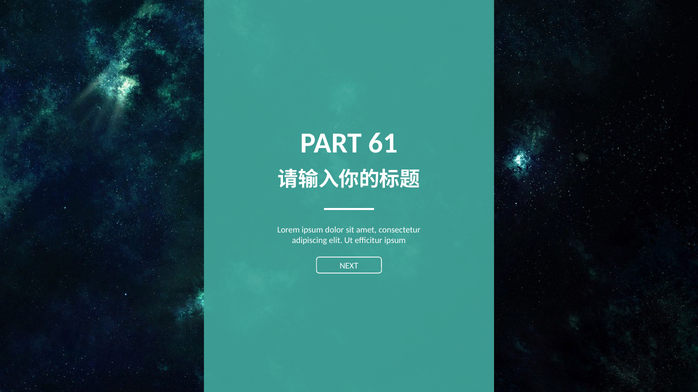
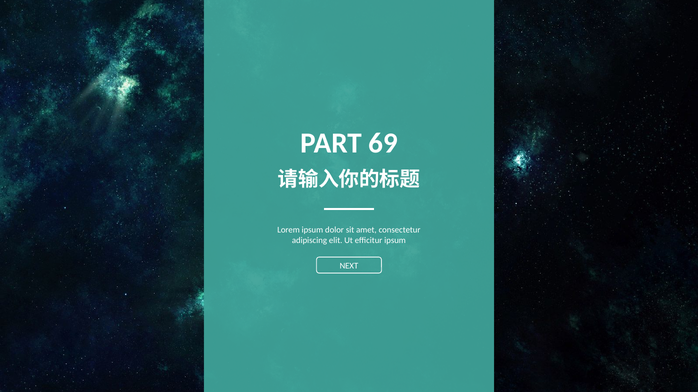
61: 61 -> 69
